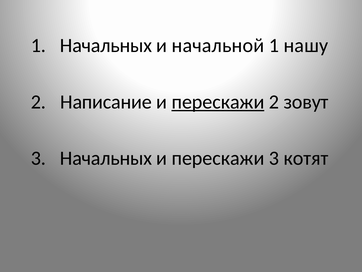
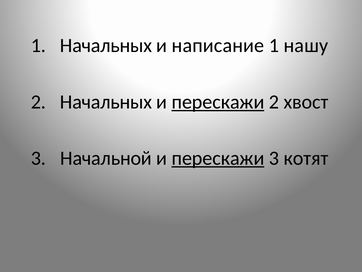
начальной: начальной -> написание
2 Написание: Написание -> Начальных
зовут: зовут -> хвост
3 Начальных: Начальных -> Начальной
перескажи at (218, 158) underline: none -> present
